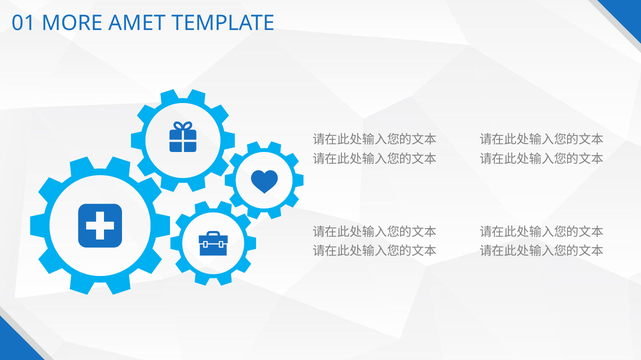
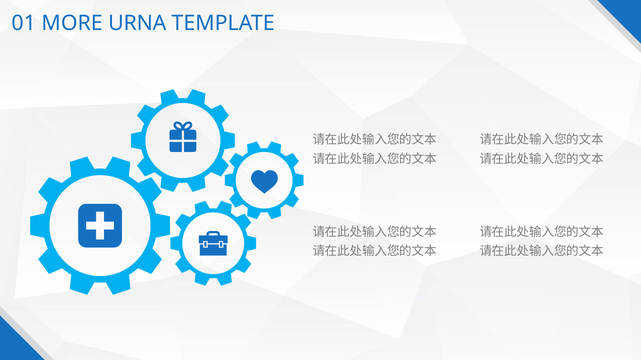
AMET: AMET -> URNA
